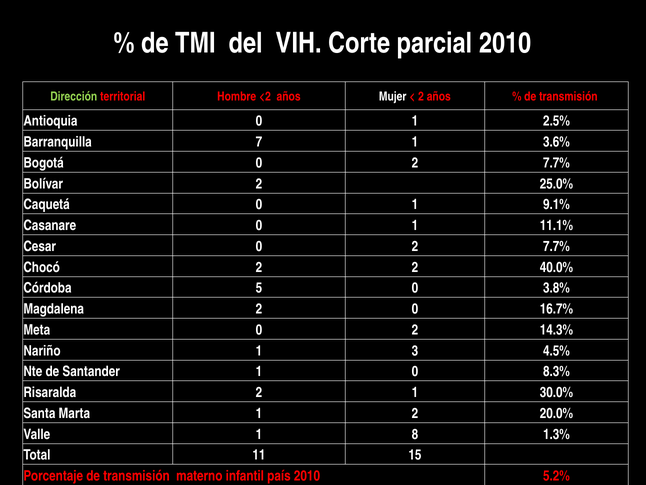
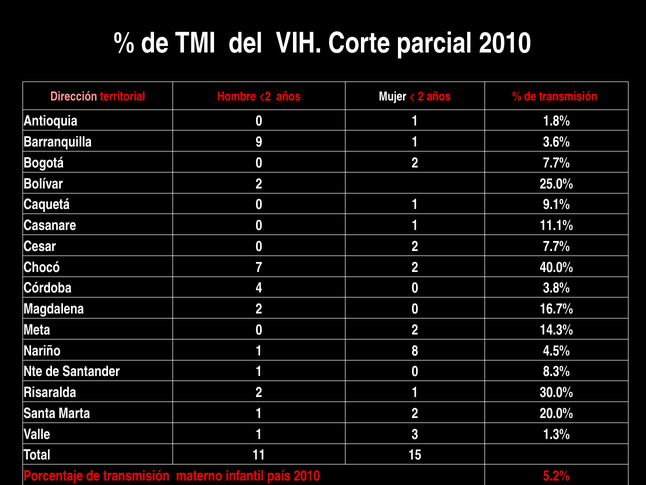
Dirección colour: light green -> pink
2.5%: 2.5% -> 1.8%
7: 7 -> 9
Chocó 2: 2 -> 7
5: 5 -> 4
3: 3 -> 8
8: 8 -> 3
